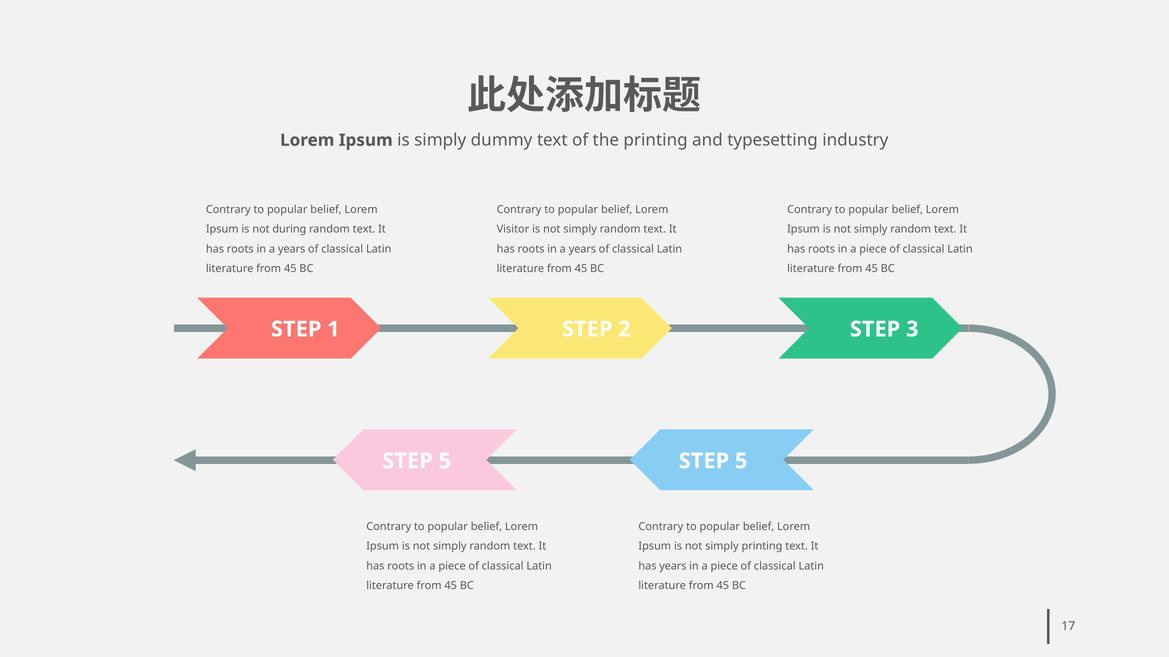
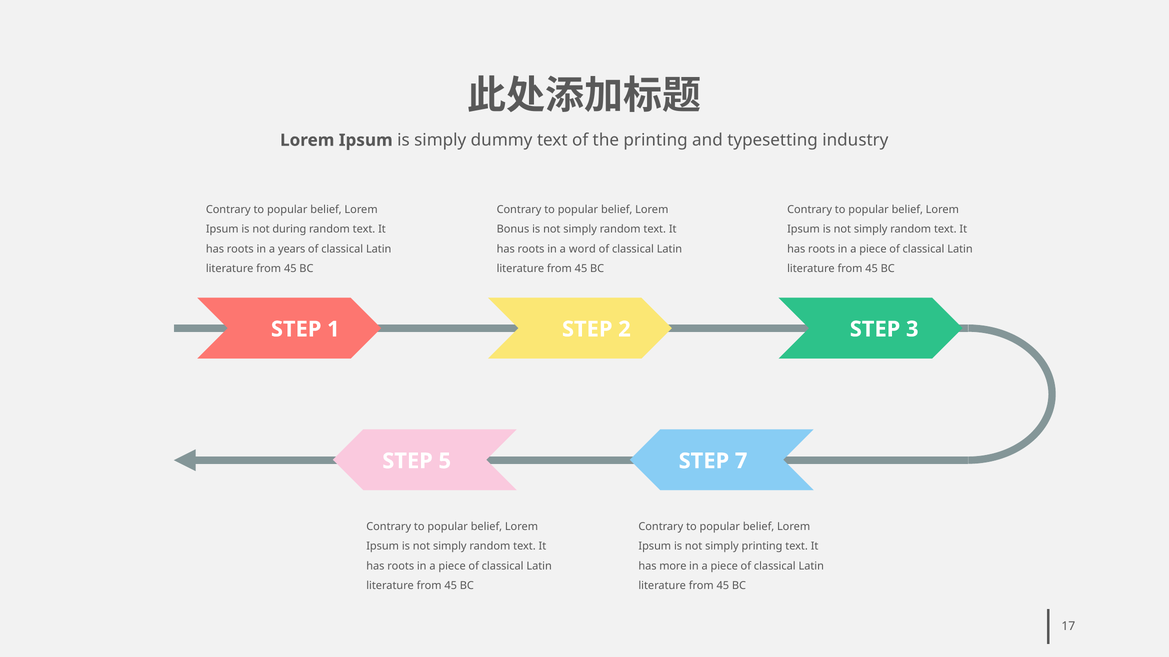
Visitor: Visitor -> Bonus
years at (582, 249): years -> word
5 at (741, 461): 5 -> 7
has years: years -> more
